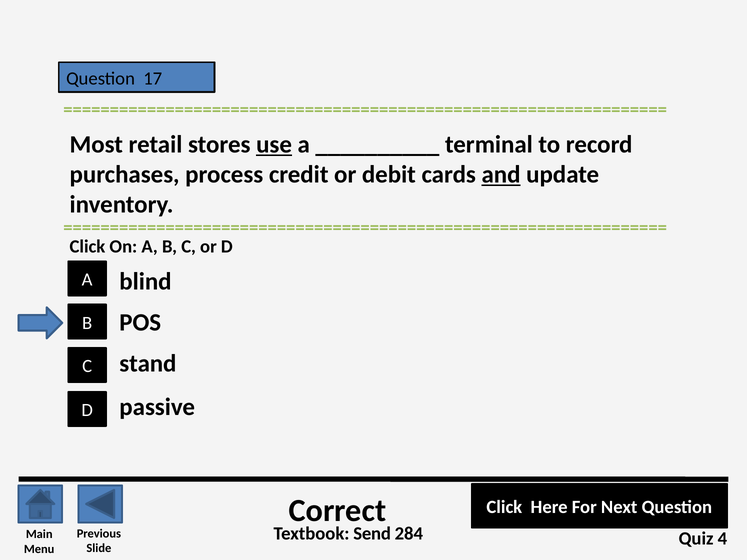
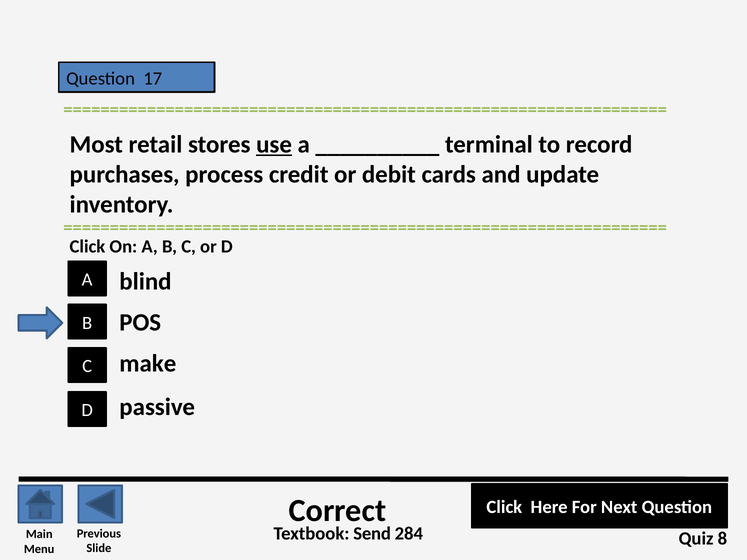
and underline: present -> none
stand: stand -> make
4: 4 -> 8
